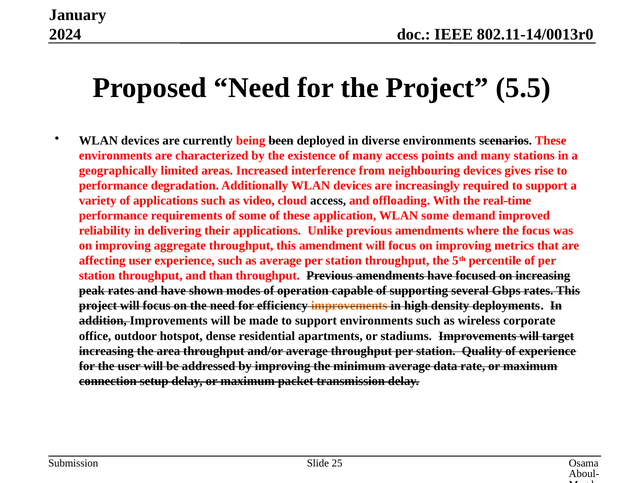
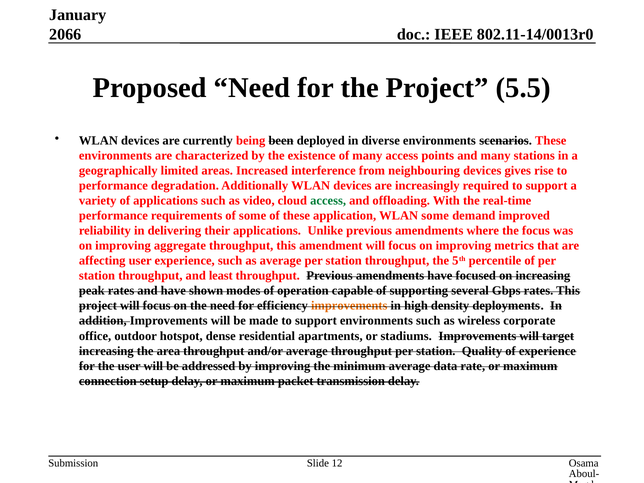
2024: 2024 -> 2066
access at (328, 201) colour: black -> green
than: than -> least
25: 25 -> 12
